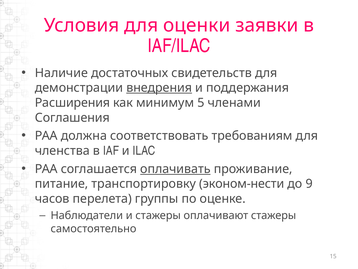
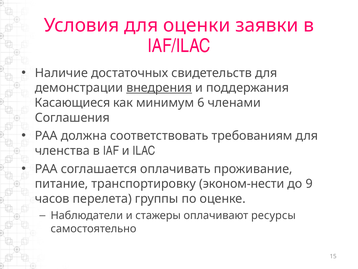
Расширения: Расширения -> Касающиеся
5: 5 -> 6
оплачивать underline: present -> none
оплачивают стажеры: стажеры -> ресурсы
